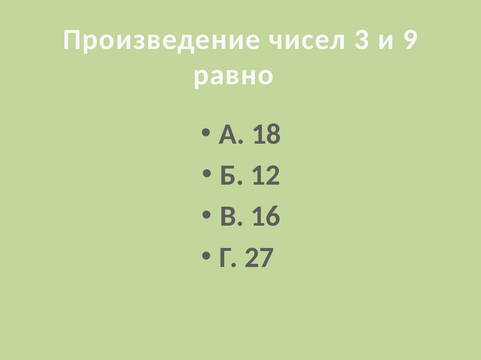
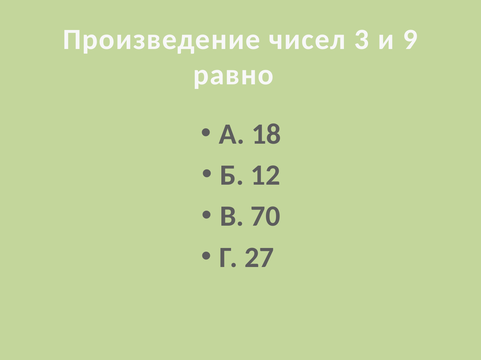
16: 16 -> 70
